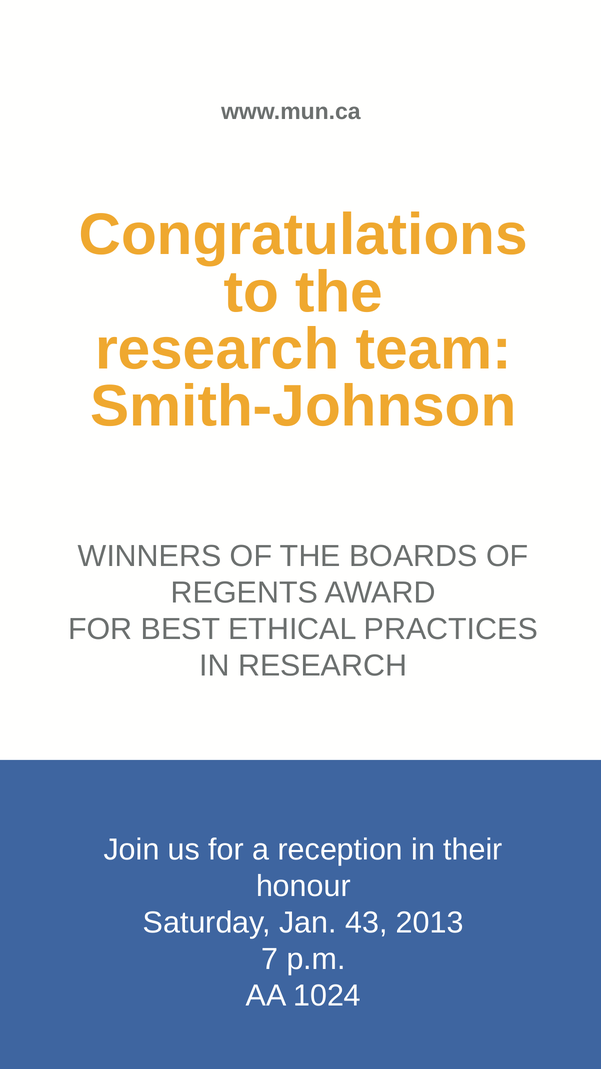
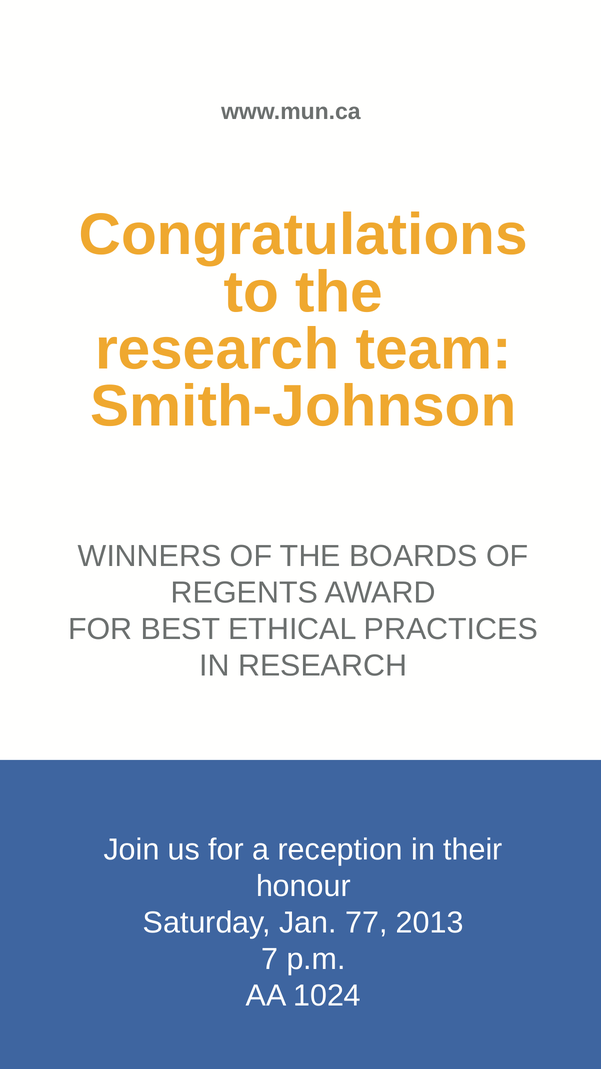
43: 43 -> 77
